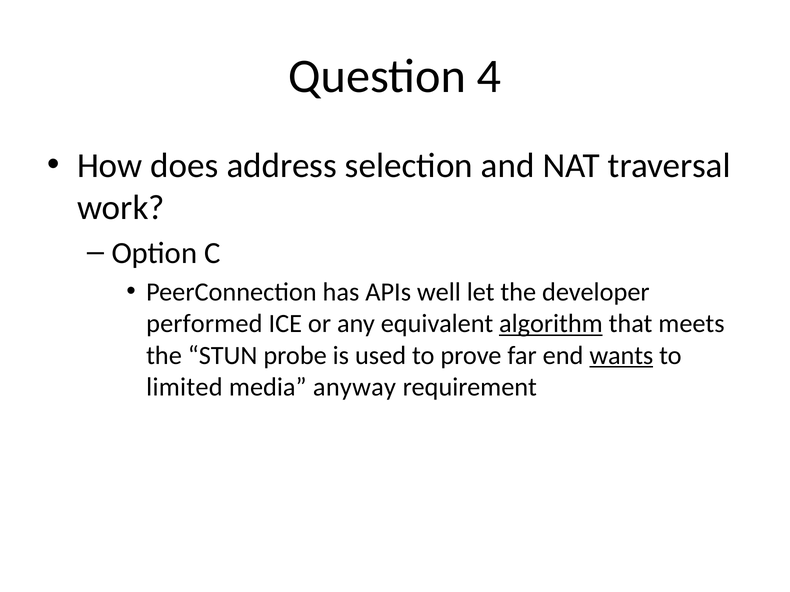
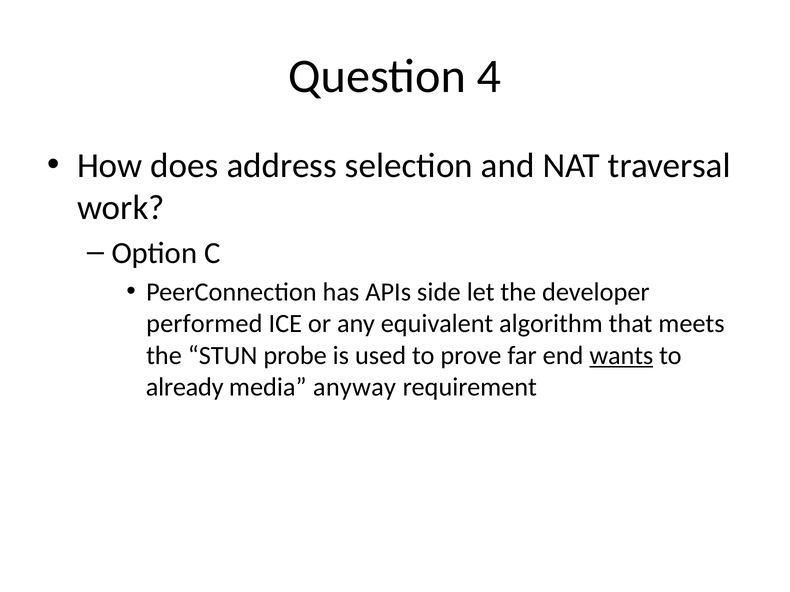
well: well -> side
algorithm underline: present -> none
limited: limited -> already
